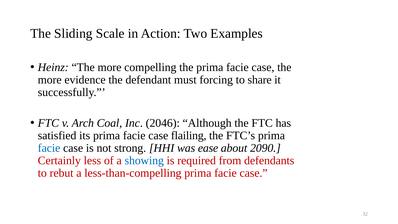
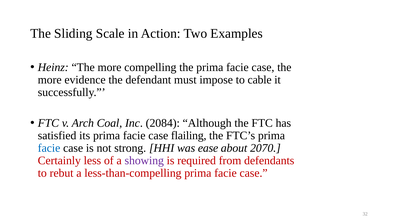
forcing: forcing -> impose
share: share -> cable
2046: 2046 -> 2084
2090: 2090 -> 2070
showing colour: blue -> purple
